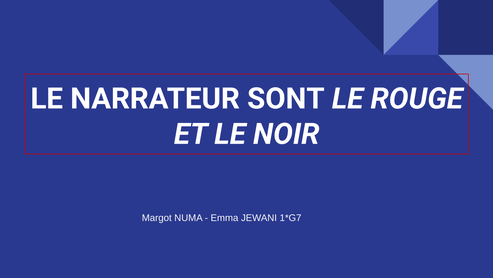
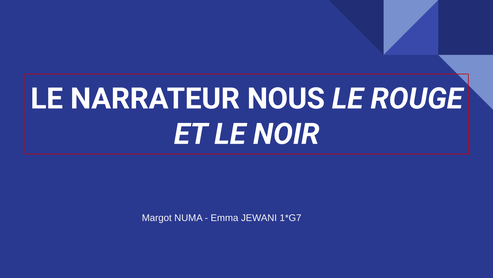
SONT: SONT -> NOUS
